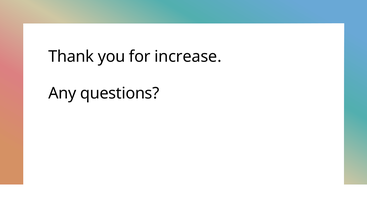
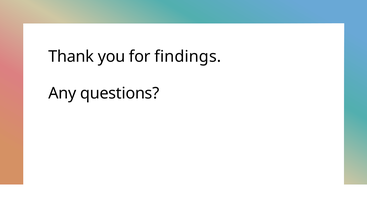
increase: increase -> findings
